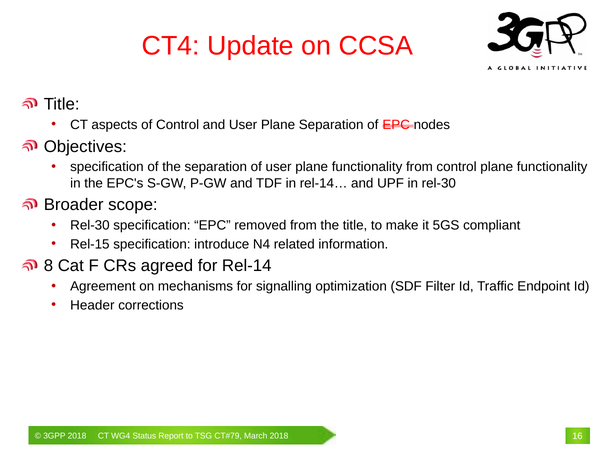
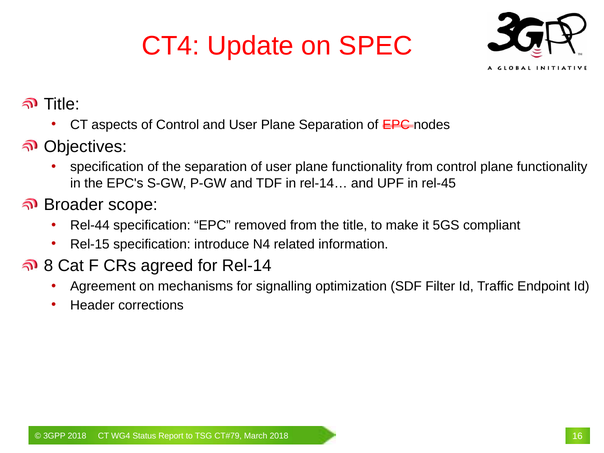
CCSA: CCSA -> SPEC
in rel-30: rel-30 -> rel-45
Rel-30 at (90, 225): Rel-30 -> Rel-44
